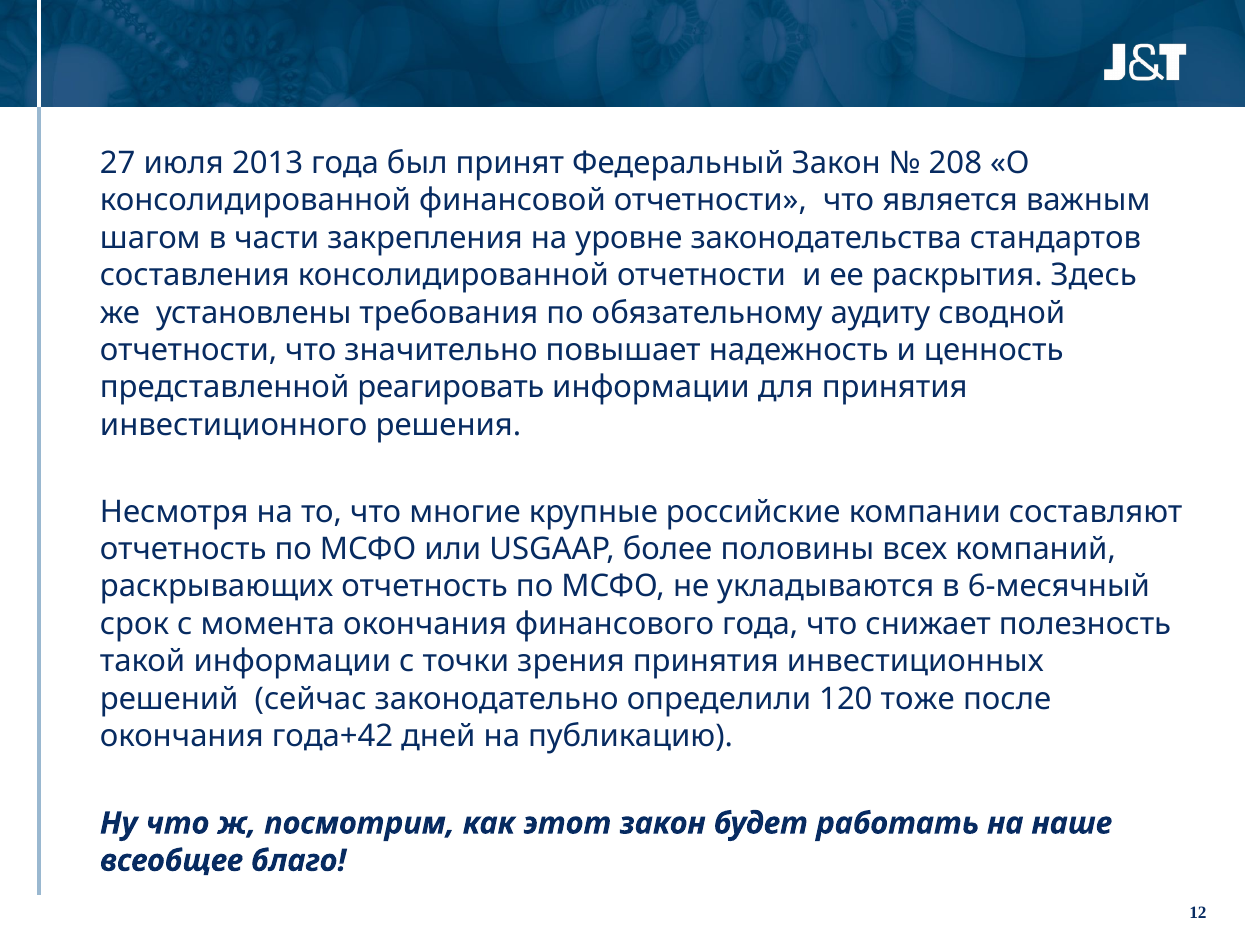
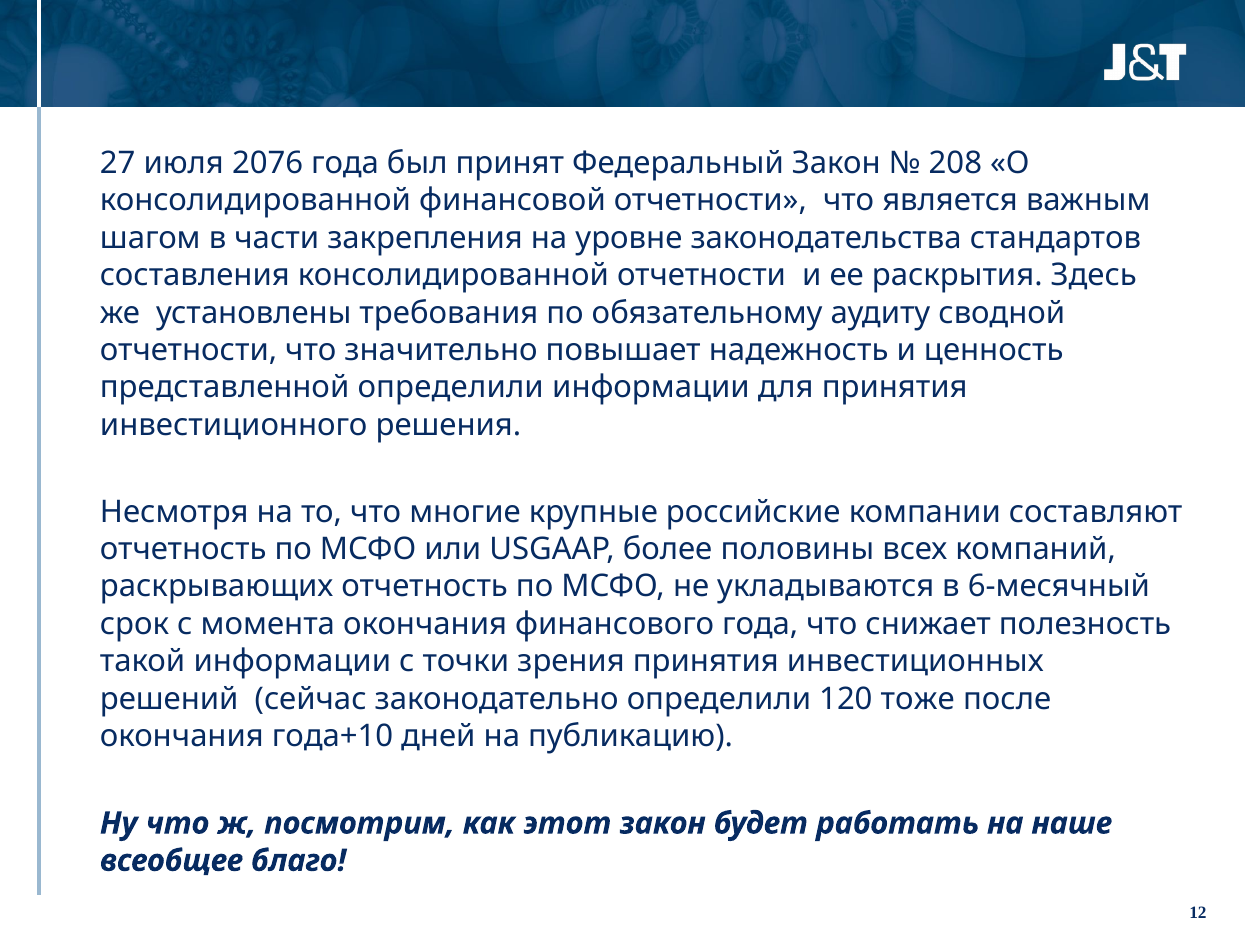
2013: 2013 -> 2076
представленной реагировать: реагировать -> определили
года+42: года+42 -> года+10
